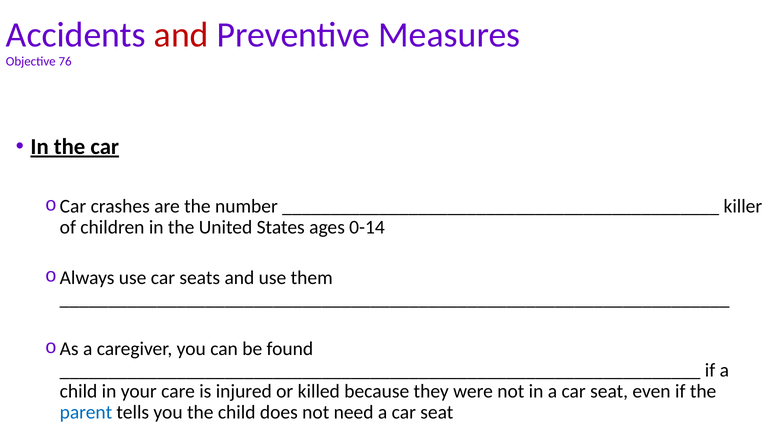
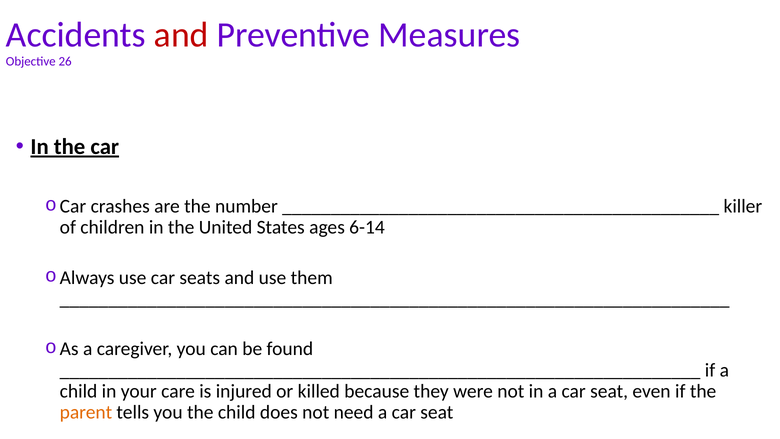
76: 76 -> 26
0-14: 0-14 -> 6-14
parent colour: blue -> orange
